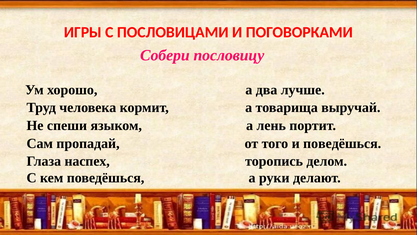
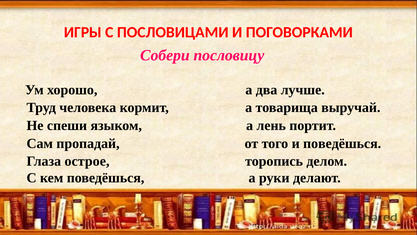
наспех: наспех -> острое
